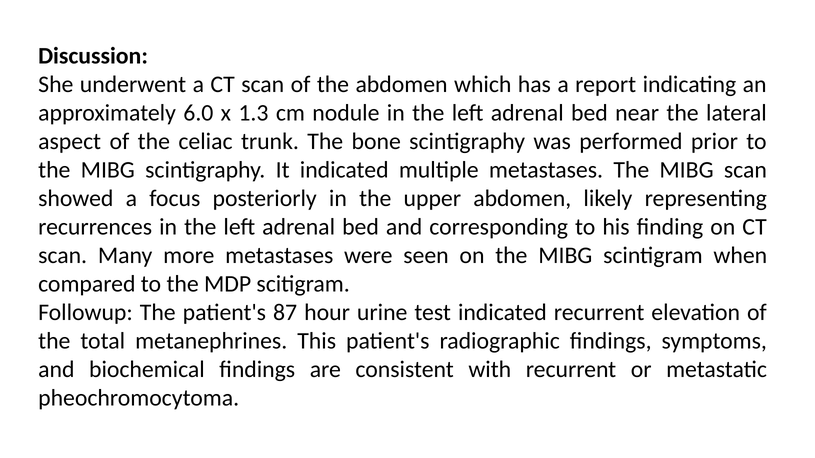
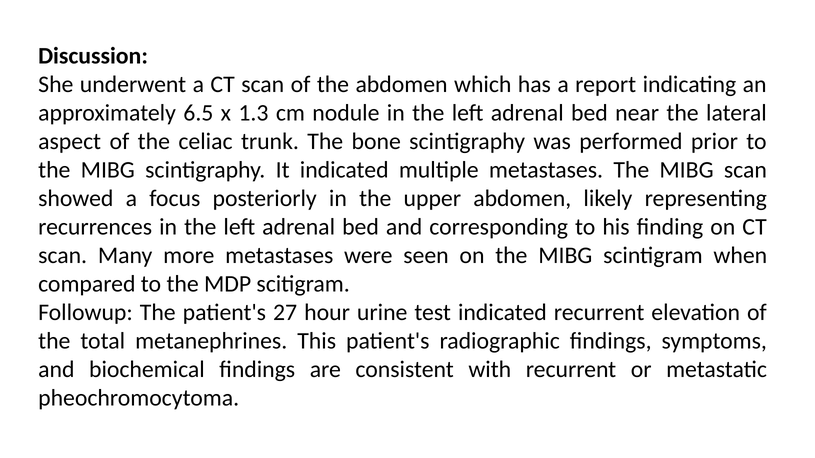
6.0: 6.0 -> 6.5
87: 87 -> 27
